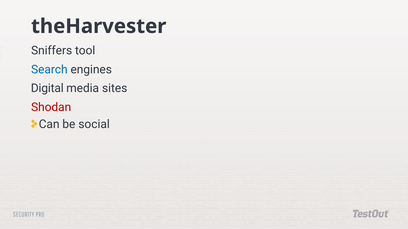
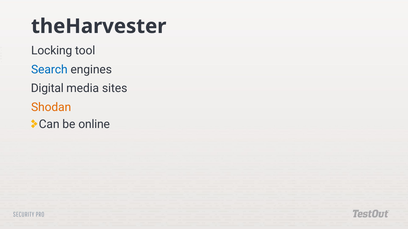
Sniffers: Sniffers -> Locking
Shodan colour: red -> orange
social: social -> online
